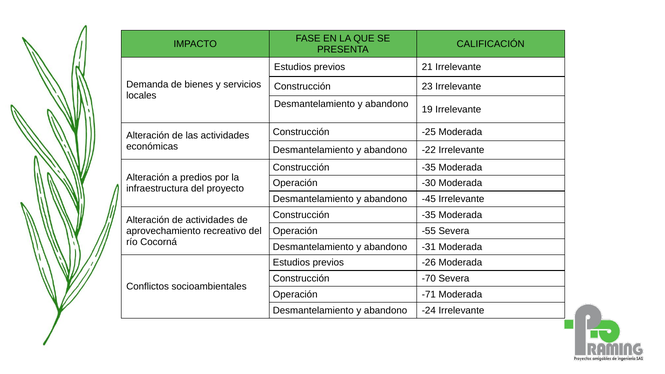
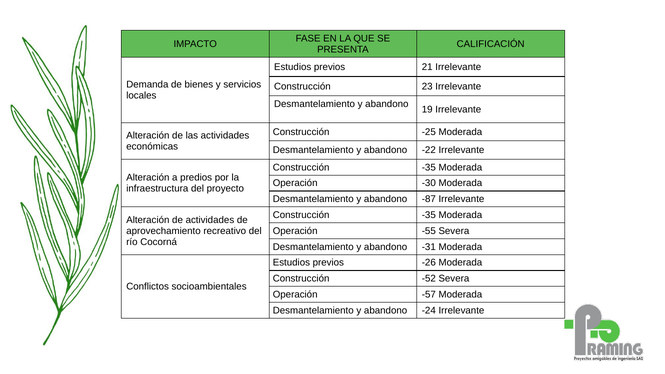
-45: -45 -> -87
-70: -70 -> -52
-71: -71 -> -57
